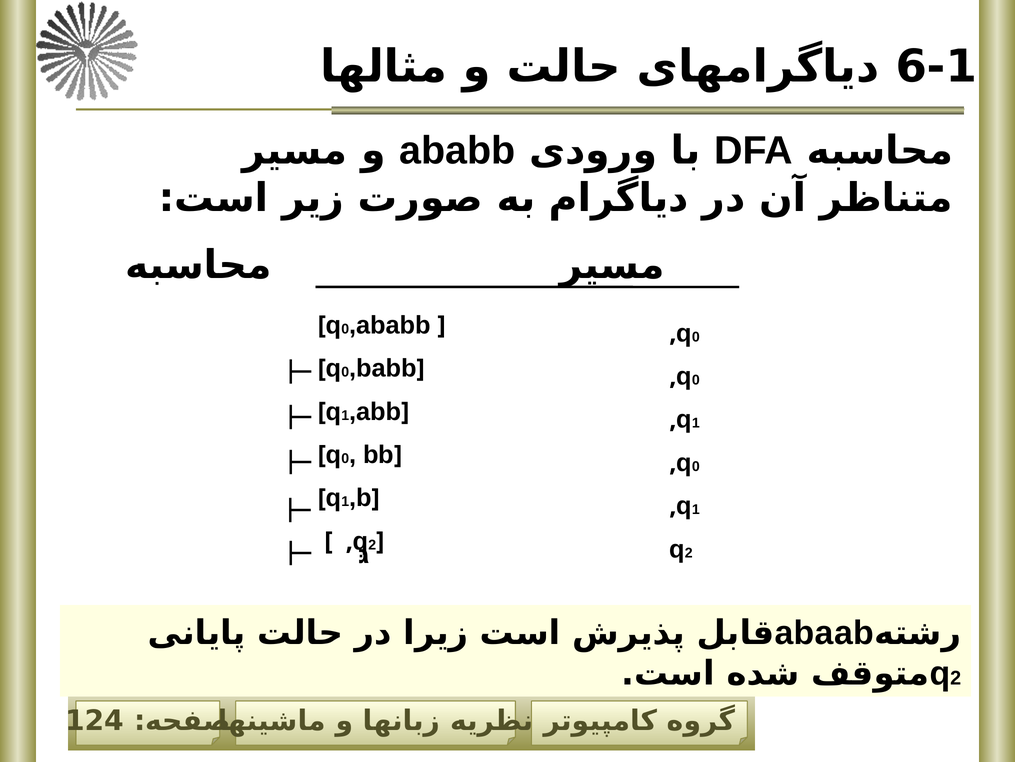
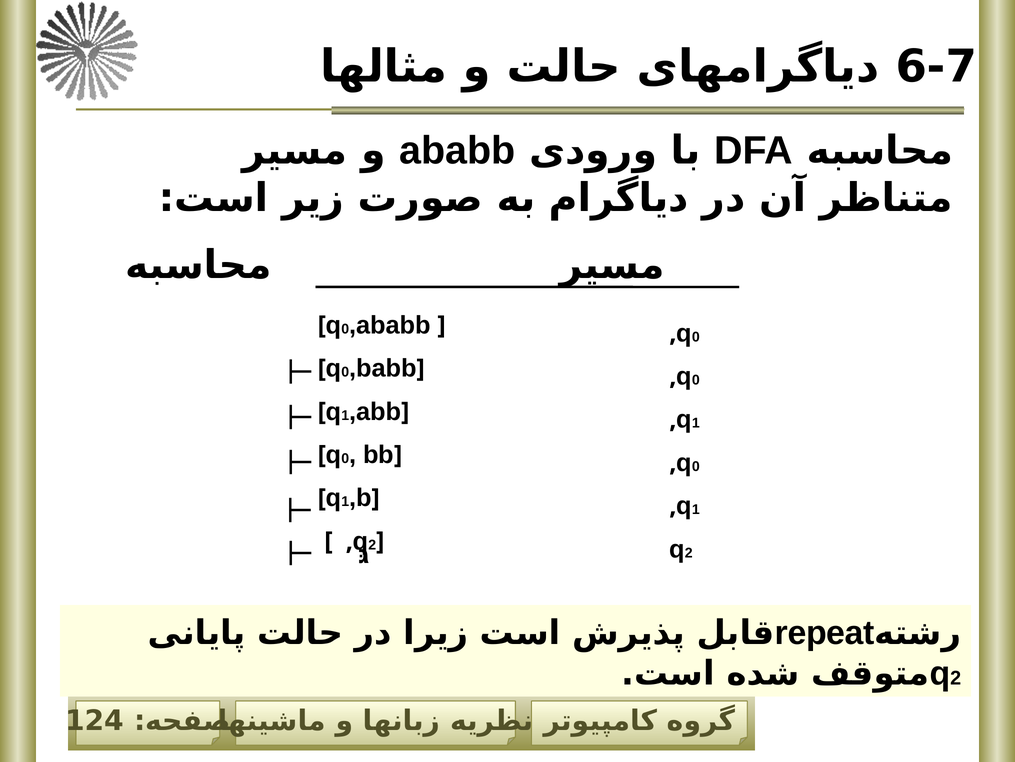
6-1: 6-1 -> 6-7
abaab: abaab -> repeat
